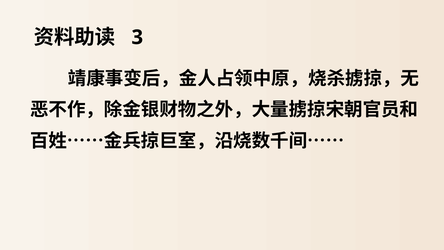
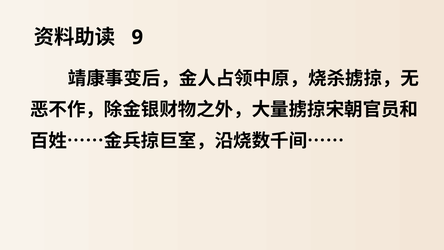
3: 3 -> 9
